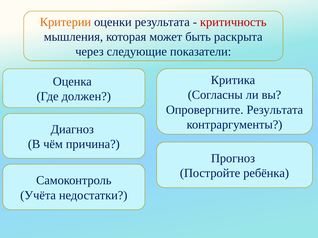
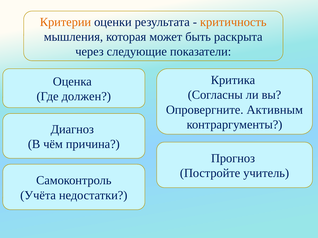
критичность colour: red -> orange
Опровергните Результата: Результата -> Активным
ребёнка: ребёнка -> учитель
